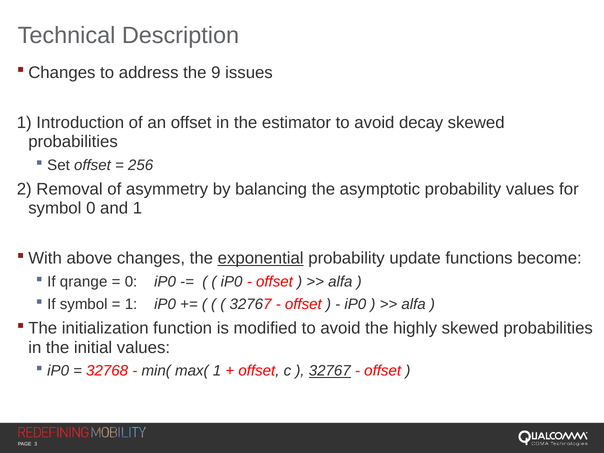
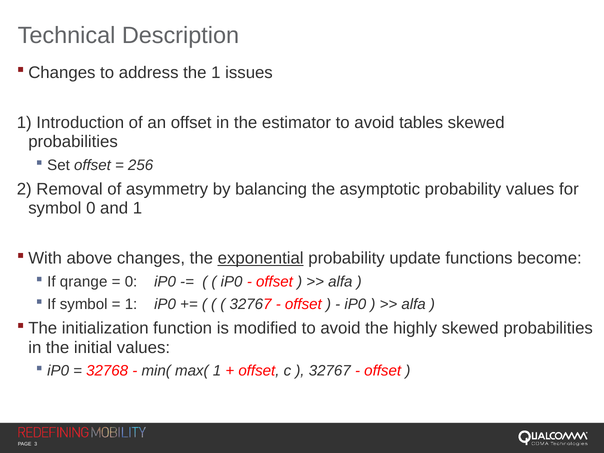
the 9: 9 -> 1
decay: decay -> tables
32767 at (330, 371) underline: present -> none
